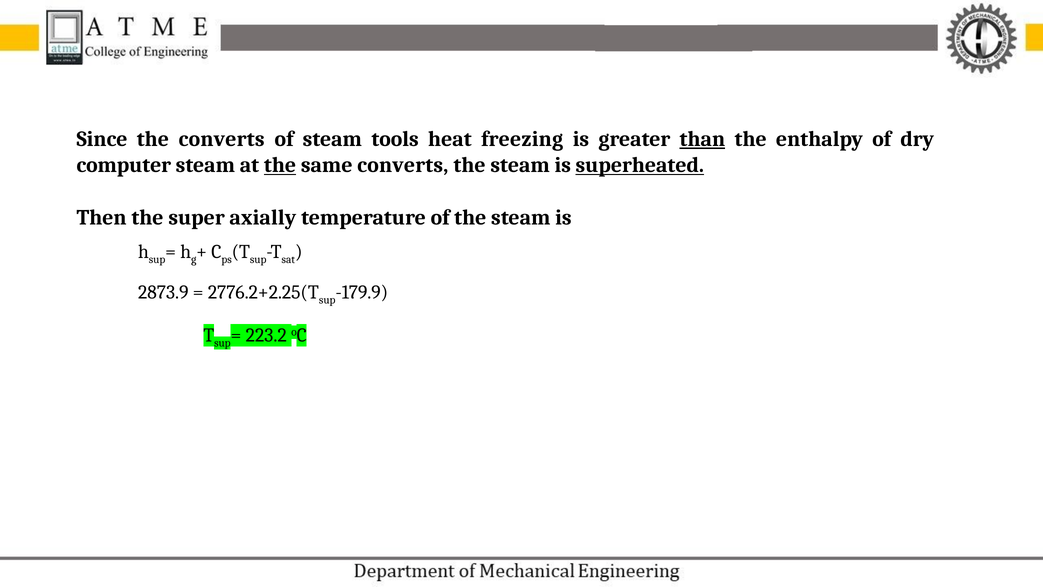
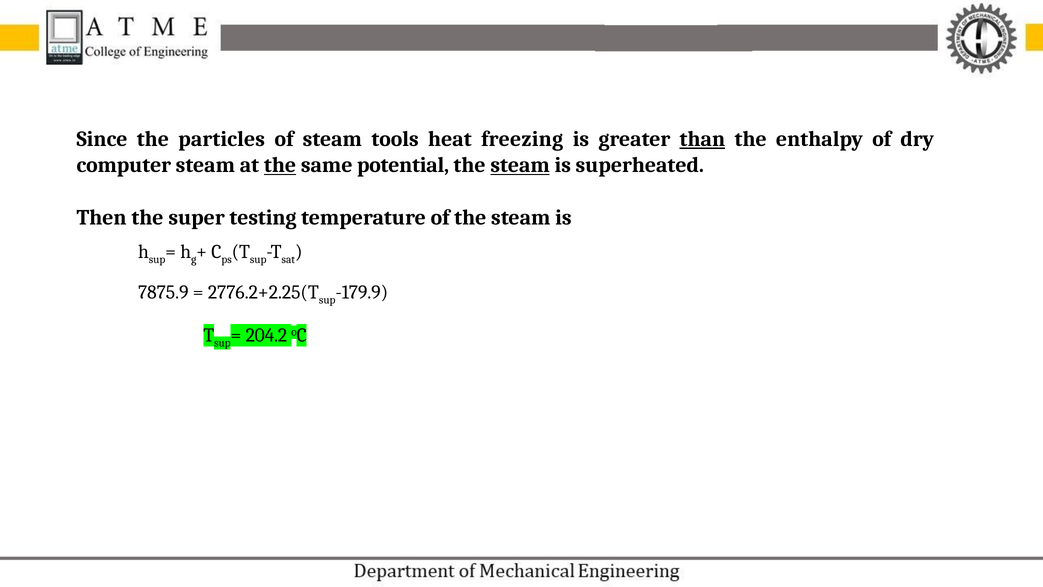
the converts: converts -> particles
same converts: converts -> potential
steam at (520, 165) underline: none -> present
superheated underline: present -> none
axially: axially -> testing
2873.9: 2873.9 -> 7875.9
223.2: 223.2 -> 204.2
